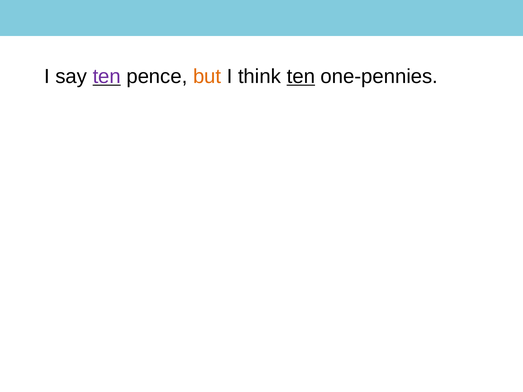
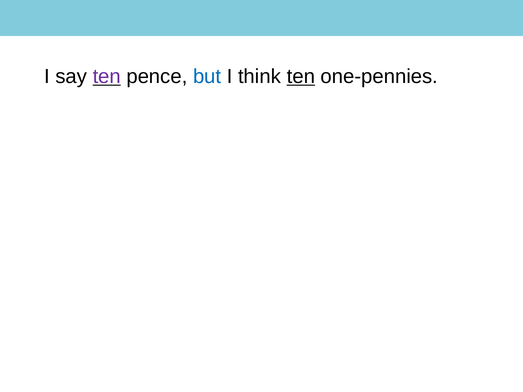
but colour: orange -> blue
